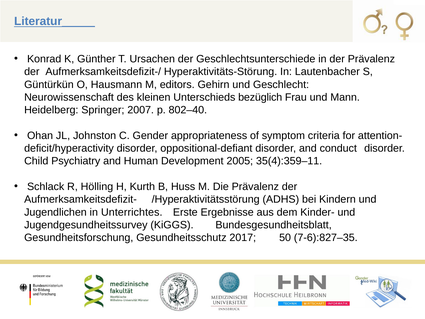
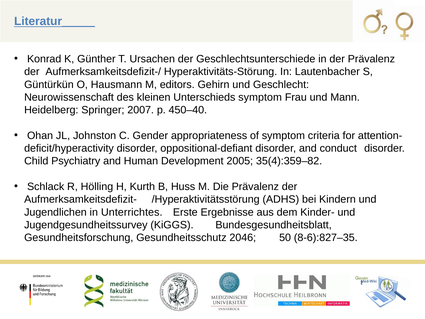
Unterschieds bezüglich: bezüglich -> symptom
802–40: 802–40 -> 450–40
35(4):359–11: 35(4):359–11 -> 35(4):359–82
2017: 2017 -> 2046
7-6):827–35: 7-6):827–35 -> 8-6):827–35
